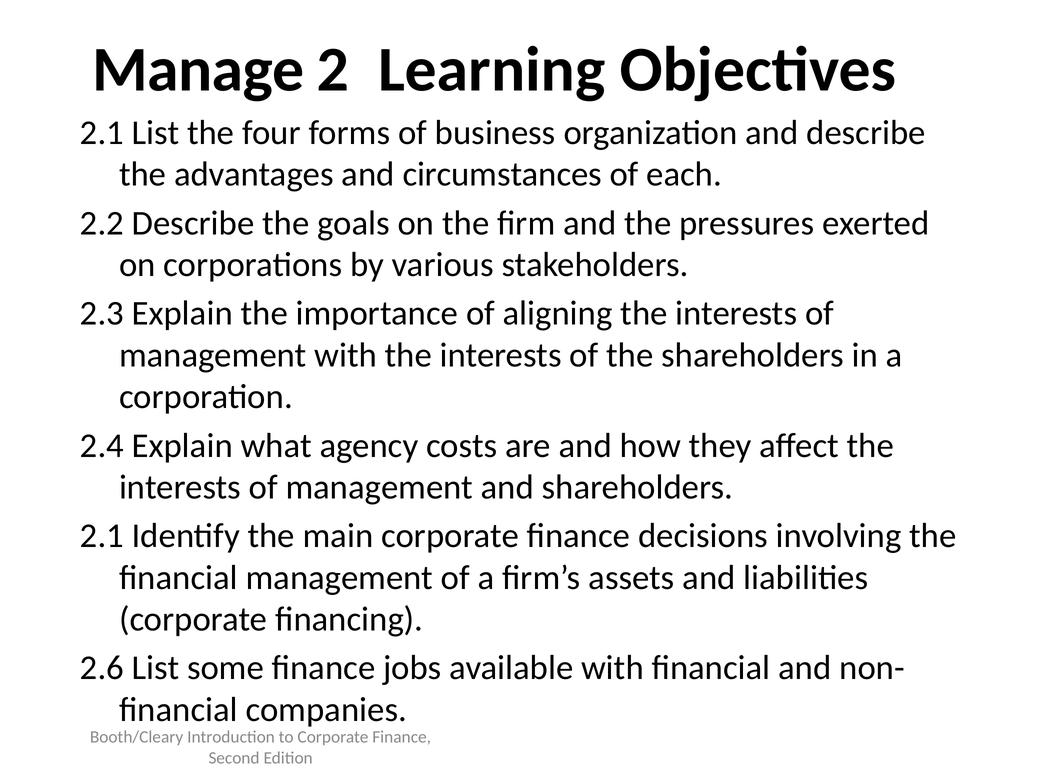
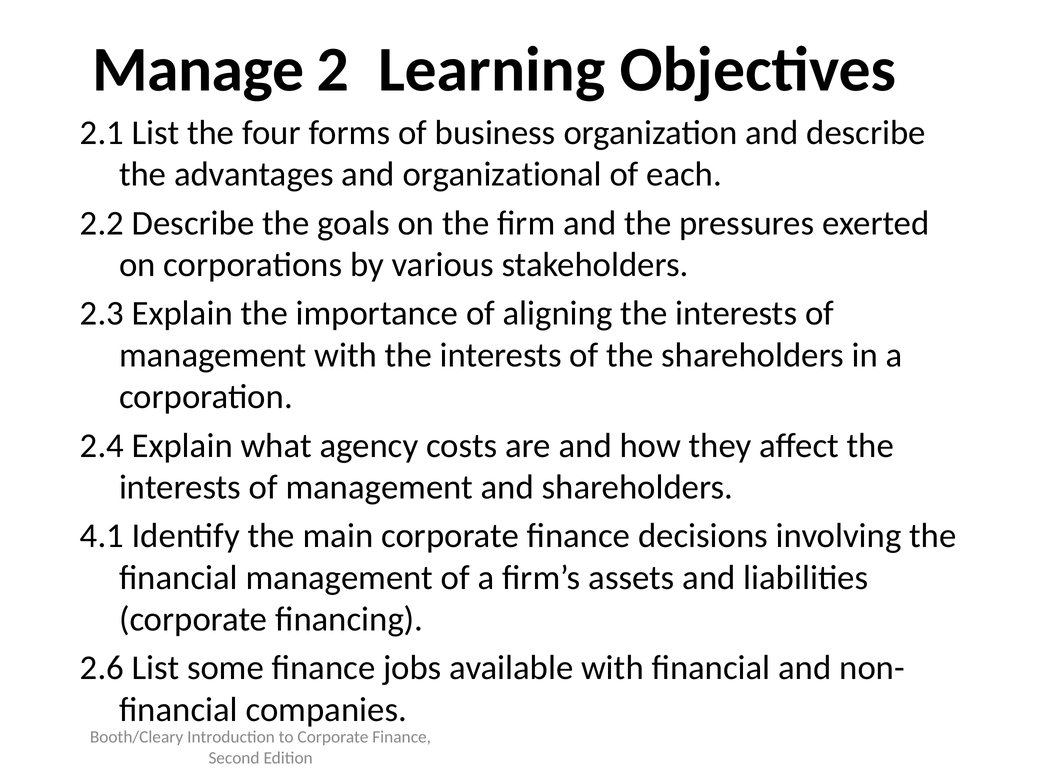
circumstances: circumstances -> organizational
2.1 at (102, 536): 2.1 -> 4.1
